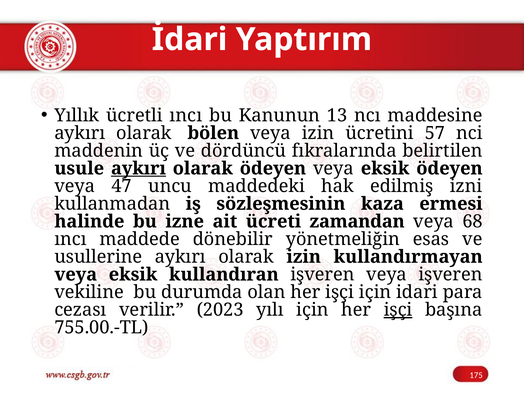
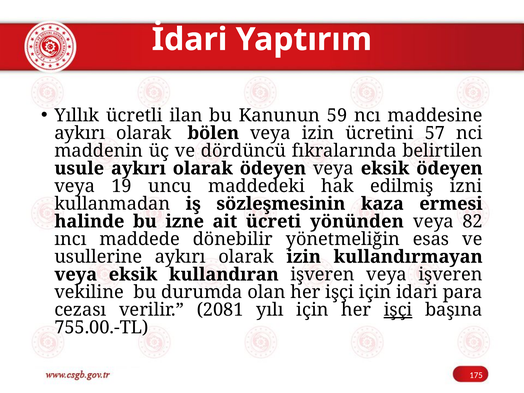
ücretli ıncı: ıncı -> ilan
13: 13 -> 59
aykırı at (138, 168) underline: present -> none
47: 47 -> 19
zamandan: zamandan -> yönünden
68: 68 -> 82
2023: 2023 -> 2081
